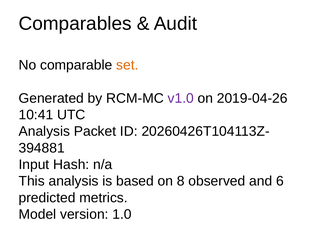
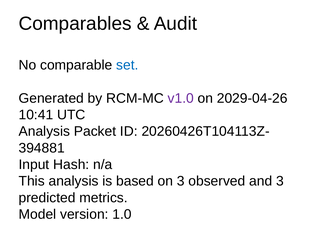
set colour: orange -> blue
2019-04-26: 2019-04-26 -> 2029-04-26
on 8: 8 -> 3
and 6: 6 -> 3
